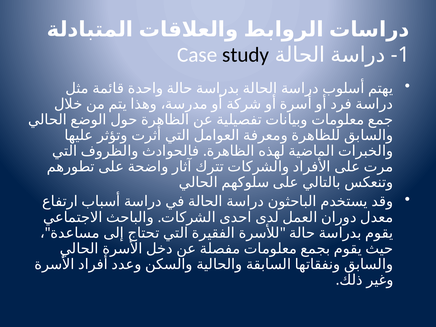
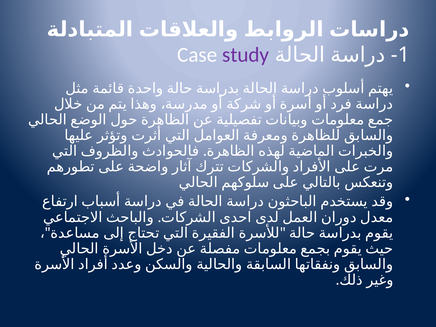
study colour: black -> purple
